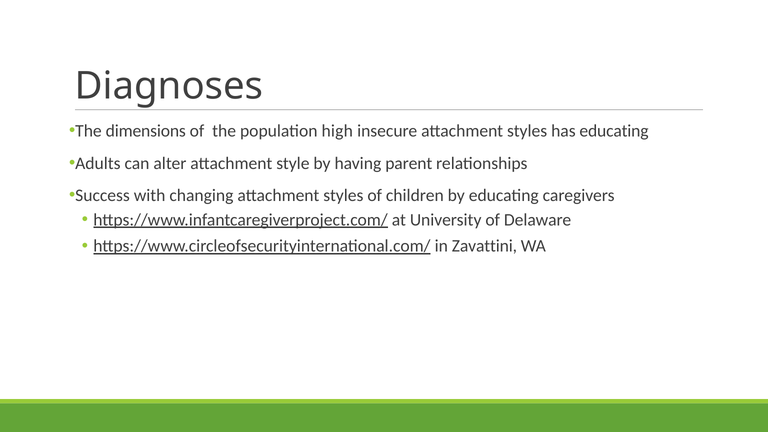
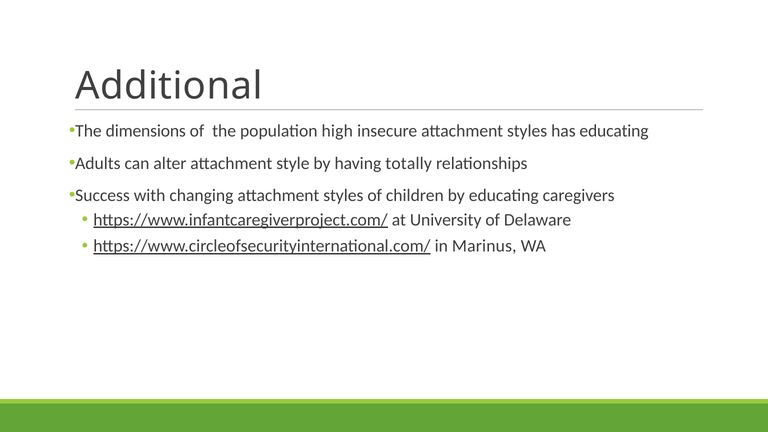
Diagnoses: Diagnoses -> Additional
parent: parent -> totally
Zavattini: Zavattini -> Marinus
